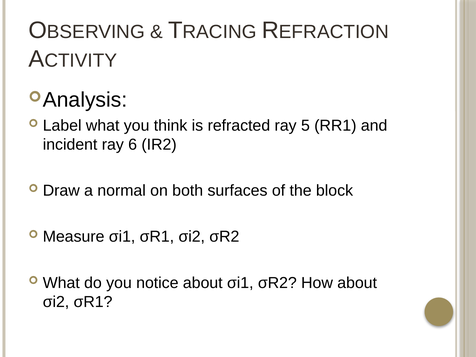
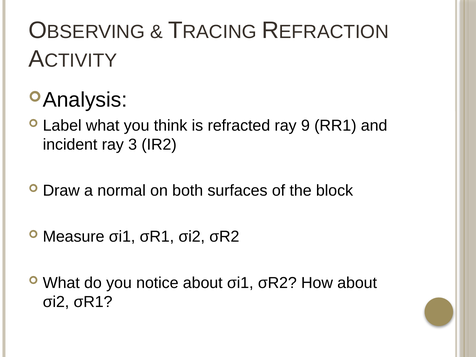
5: 5 -> 9
6: 6 -> 3
